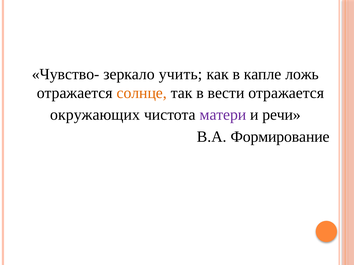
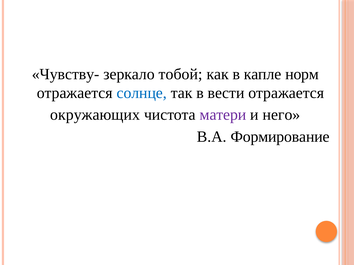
Чувство-: Чувство- -> Чувству-
учить: учить -> тобой
ложь: ложь -> норм
солнце colour: orange -> blue
речи: речи -> него
